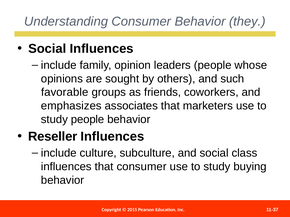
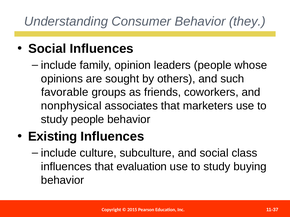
emphasizes: emphasizes -> nonphysical
Reseller: Reseller -> Existing
that consumer: consumer -> evaluation
